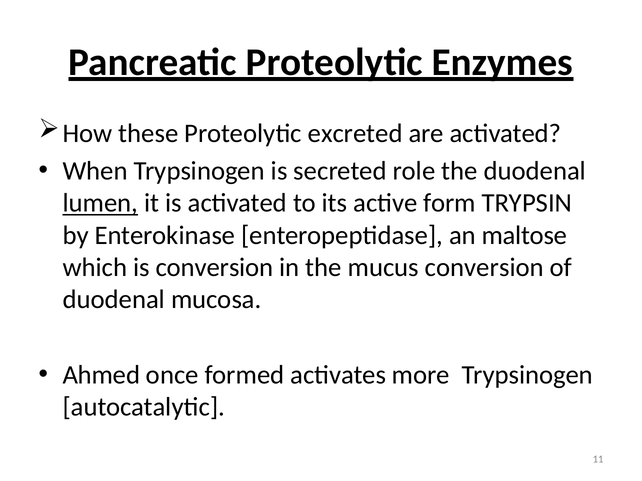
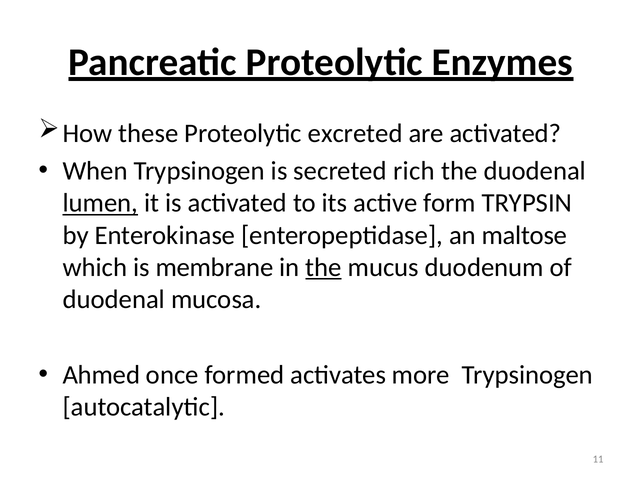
role: role -> rich
is conversion: conversion -> membrane
the at (324, 268) underline: none -> present
mucus conversion: conversion -> duodenum
